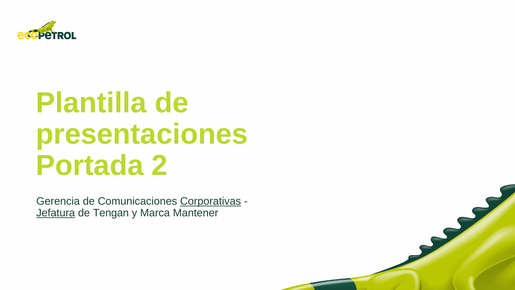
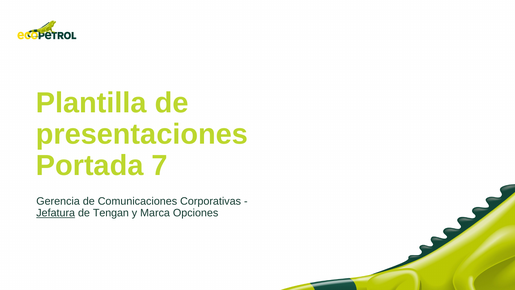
2: 2 -> 7
Corporativas underline: present -> none
Mantener: Mantener -> Opciones
